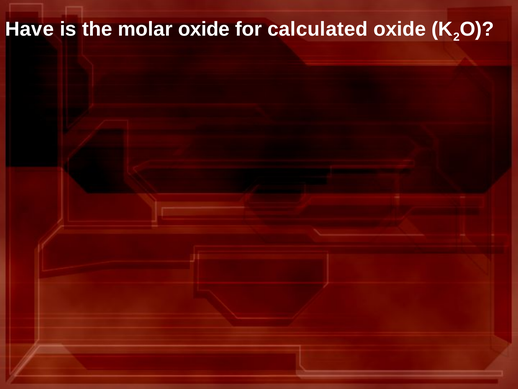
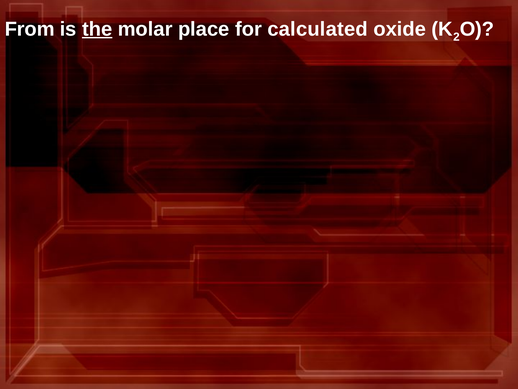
Have: Have -> From
the underline: none -> present
molar oxide: oxide -> place
